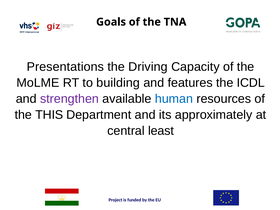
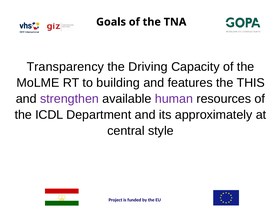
Presentations: Presentations -> Transparency
ICDL: ICDL -> THIS
human colour: blue -> purple
THIS: THIS -> ICDL
least: least -> style
